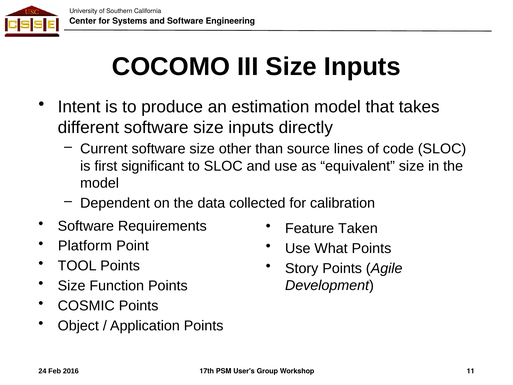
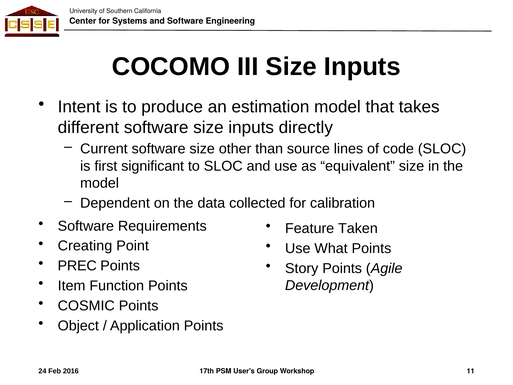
Platform: Platform -> Creating
TOOL: TOOL -> PREC
Size at (72, 286): Size -> Item
